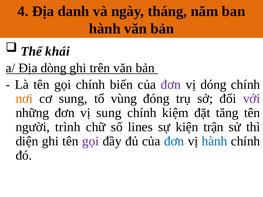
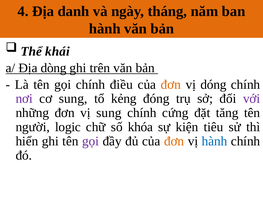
biến: biến -> điều
đơn at (171, 85) colour: purple -> orange
nơi colour: orange -> purple
vùng: vùng -> kẻng
kiệm: kiệm -> cứng
trình: trình -> logic
lines: lines -> khóa
trận: trận -> tiêu
diện: diện -> hiển
đơn at (174, 141) colour: blue -> orange
